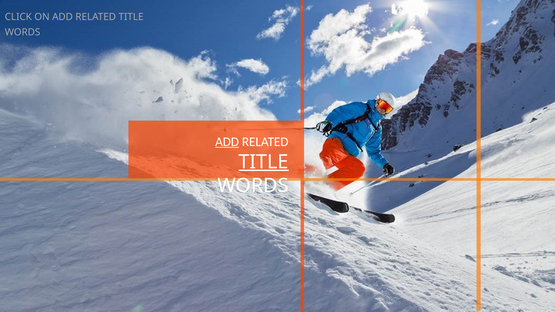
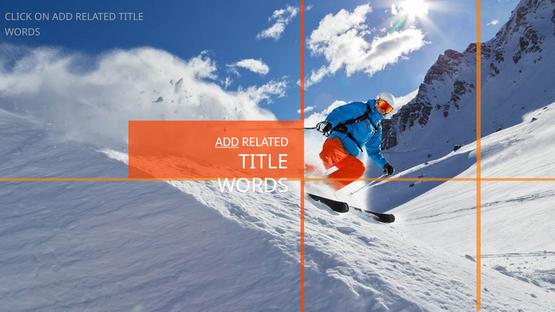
TITLE at (264, 162) underline: present -> none
